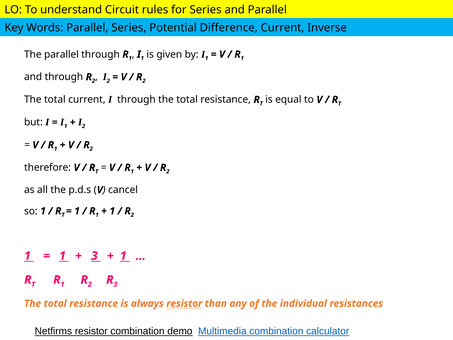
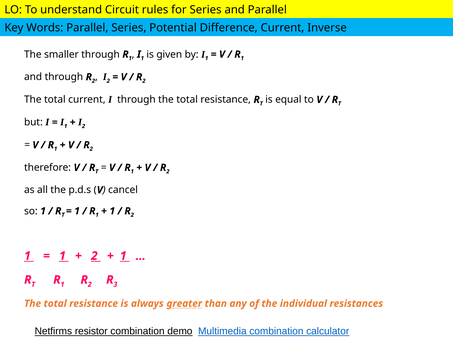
The parallel: parallel -> smaller
3 at (94, 256): 3 -> 2
always resistor: resistor -> greater
